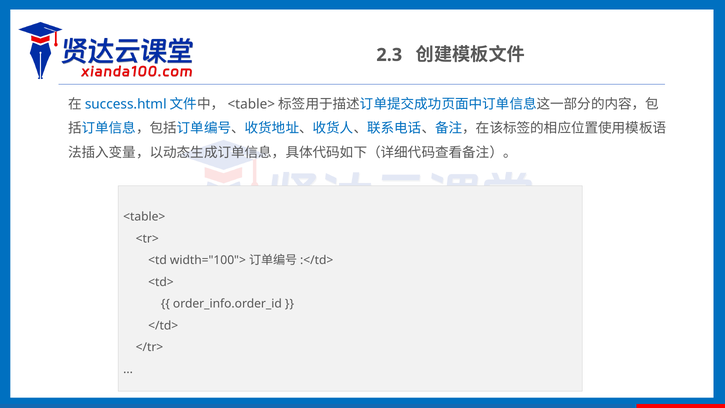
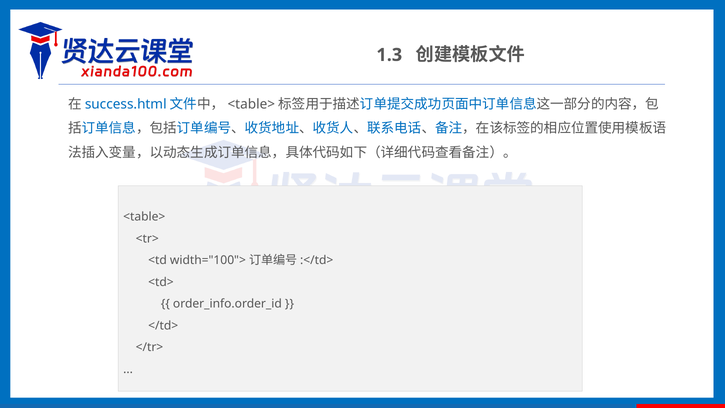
2.3: 2.3 -> 1.3
